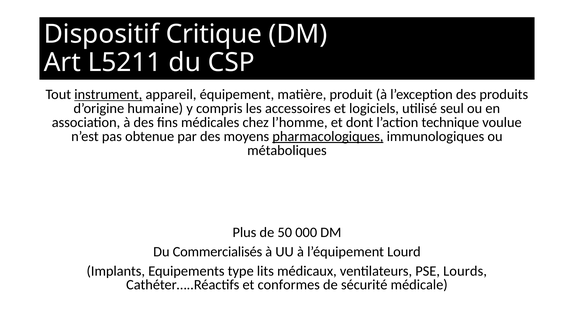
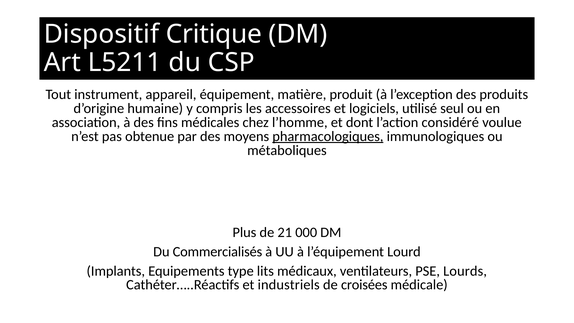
instrument underline: present -> none
technique: technique -> considéré
50: 50 -> 21
conformes: conformes -> industriels
sécurité: sécurité -> croisées
